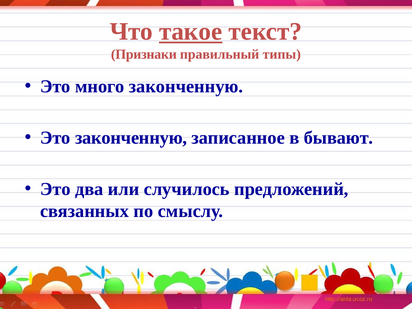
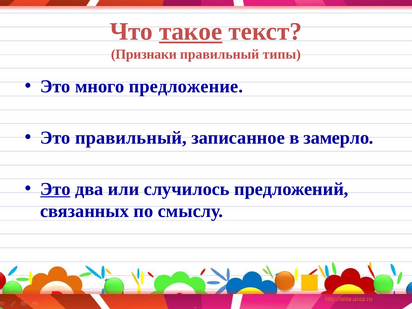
много законченную: законченную -> предложение
Это законченную: законченную -> правильный
бывают: бывают -> замерло
Это at (55, 189) underline: none -> present
